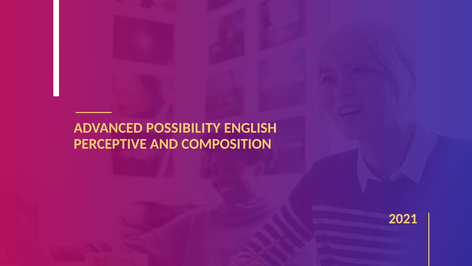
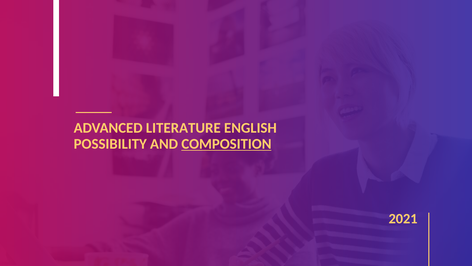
POSSIBILITY: POSSIBILITY -> LITERATURE
PERCEPTIVE: PERCEPTIVE -> POSSIBILITY
COMPOSITION underline: none -> present
